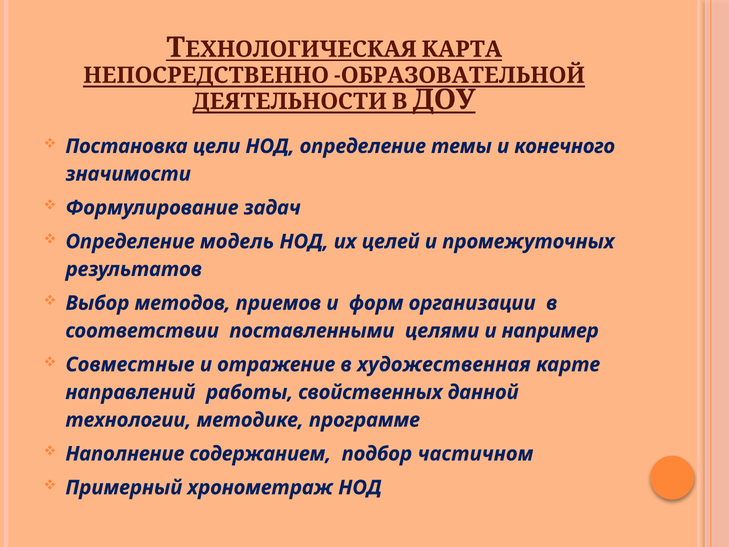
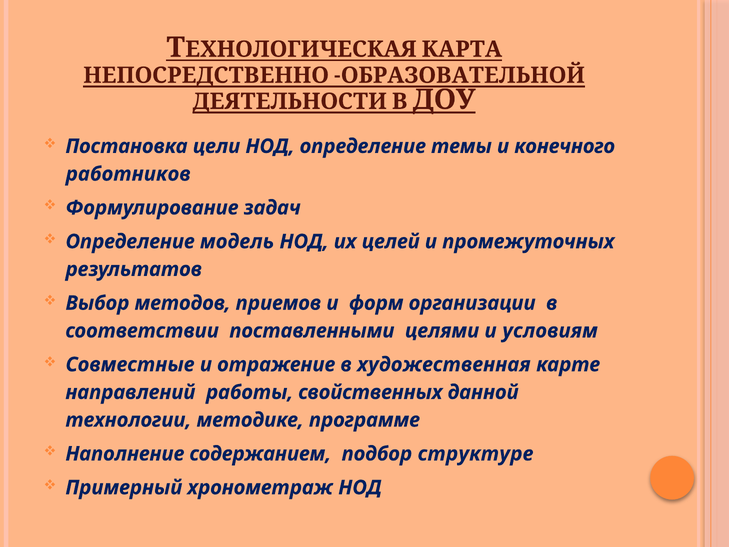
значимости: значимости -> работников
например: например -> условиям
частичном: частичном -> структуре
